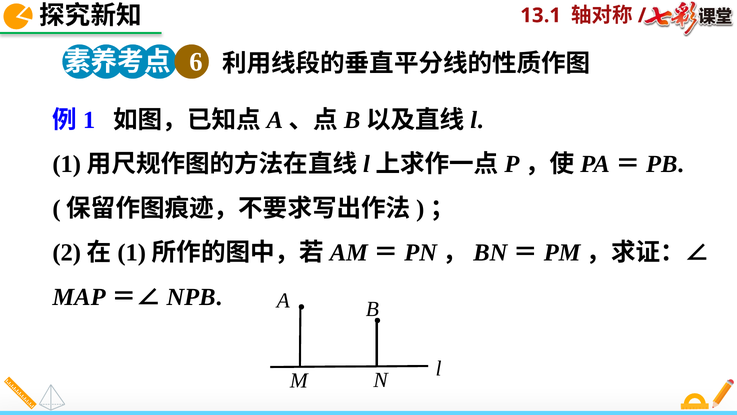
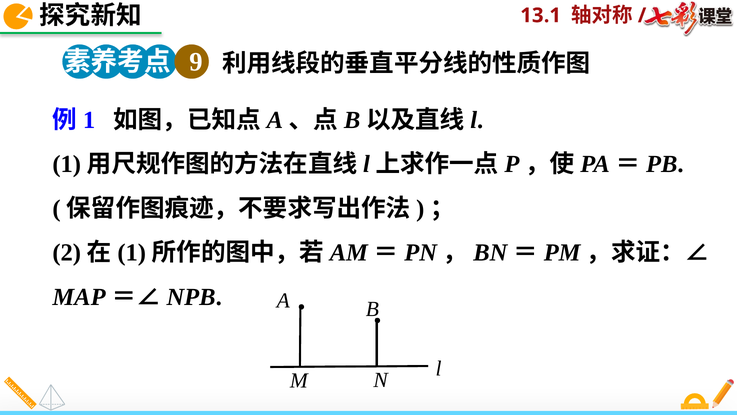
6: 6 -> 9
